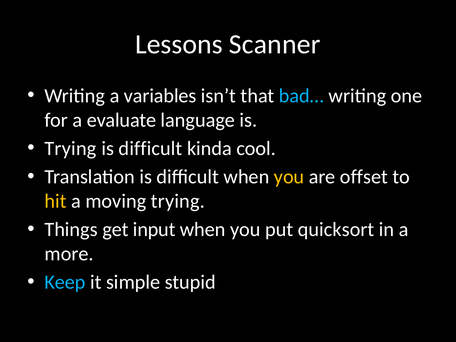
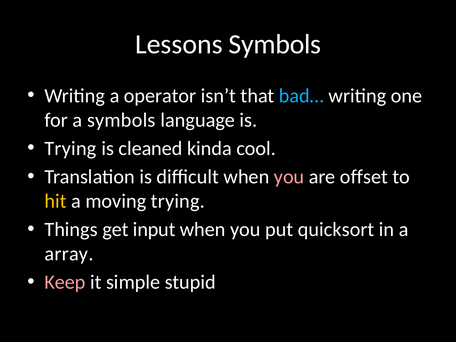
Lessons Scanner: Scanner -> Symbols
variables: variables -> operator
a evaluate: evaluate -> symbols
difficult at (150, 148): difficult -> cleaned
you at (289, 177) colour: yellow -> pink
more: more -> array
Keep colour: light blue -> pink
